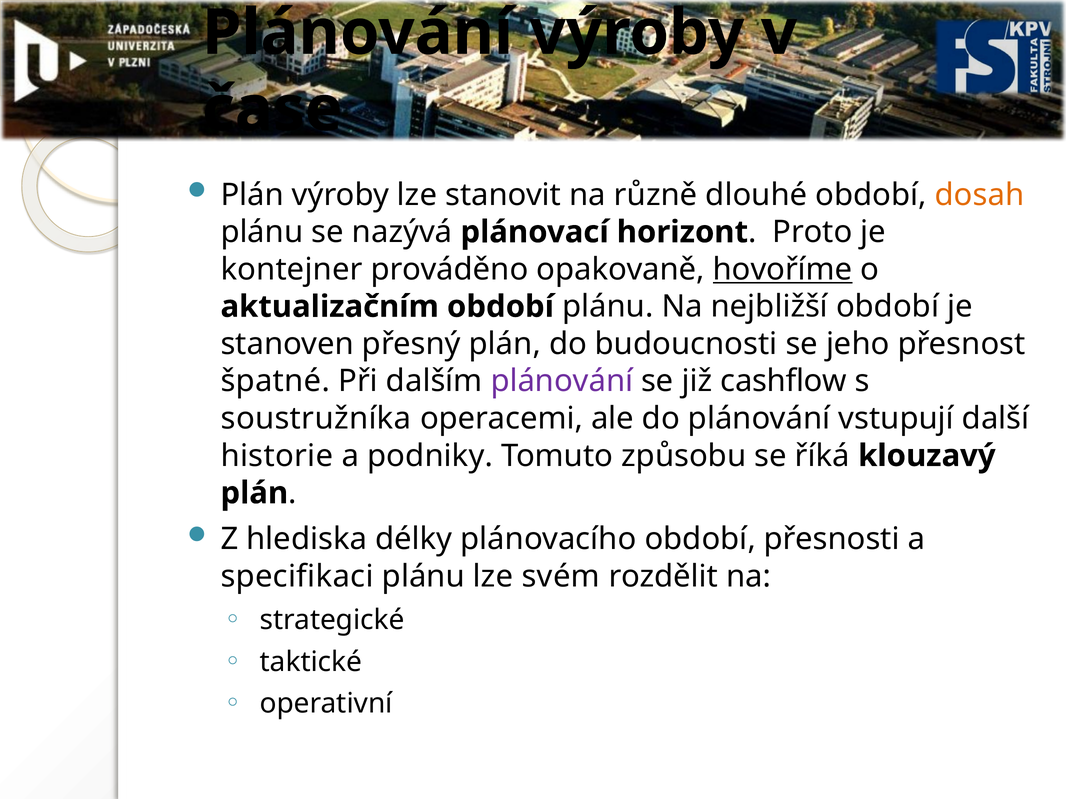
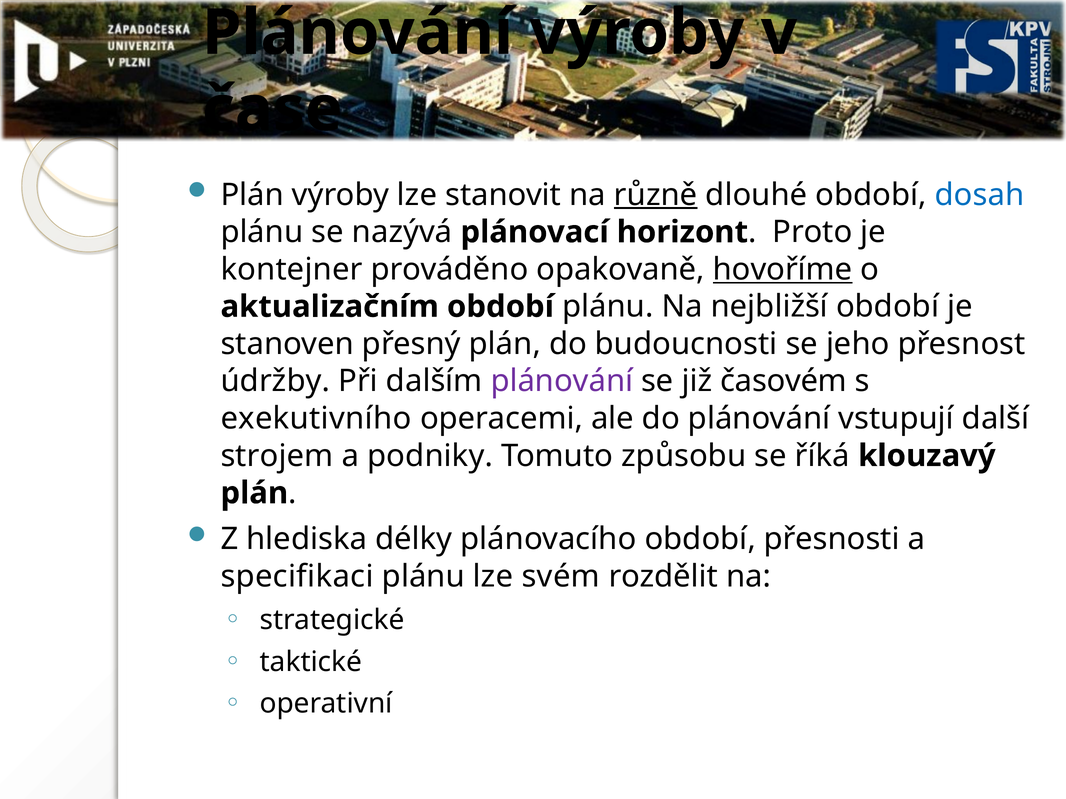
různě underline: none -> present
dosah colour: orange -> blue
špatné: špatné -> údržby
cashflow: cashflow -> časovém
soustružníka: soustružníka -> exekutivního
historie: historie -> strojem
